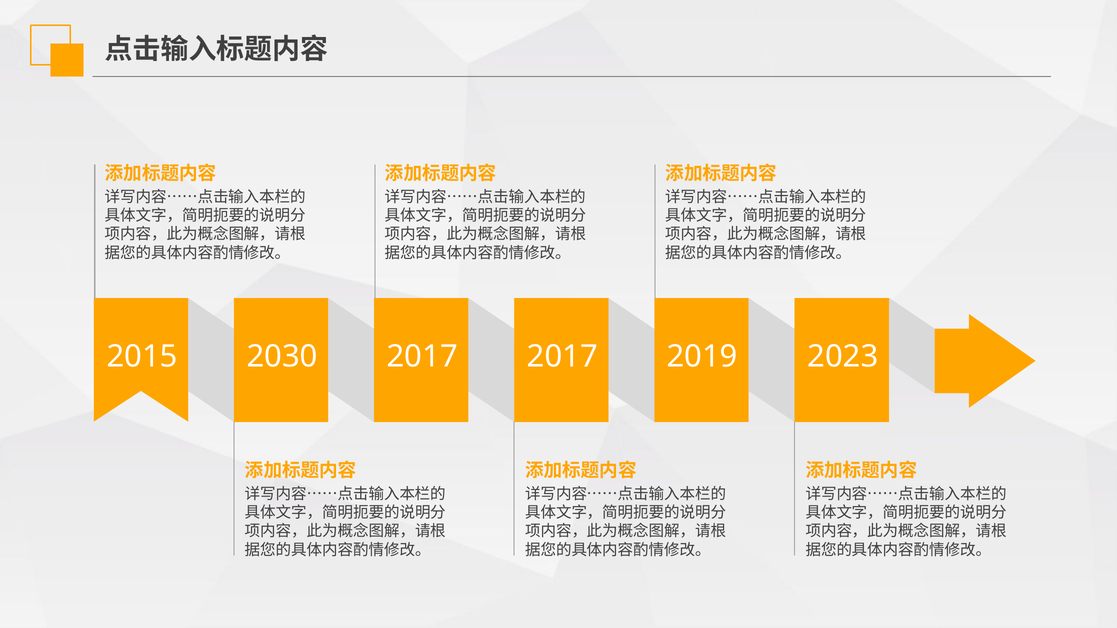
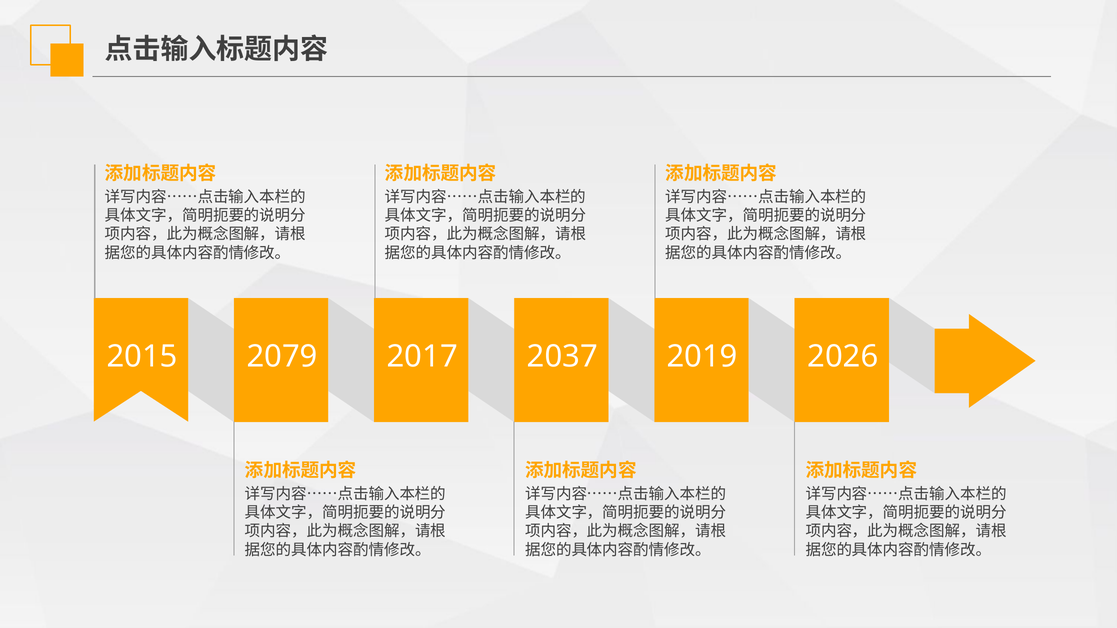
2030: 2030 -> 2079
2017 2017: 2017 -> 2037
2023: 2023 -> 2026
